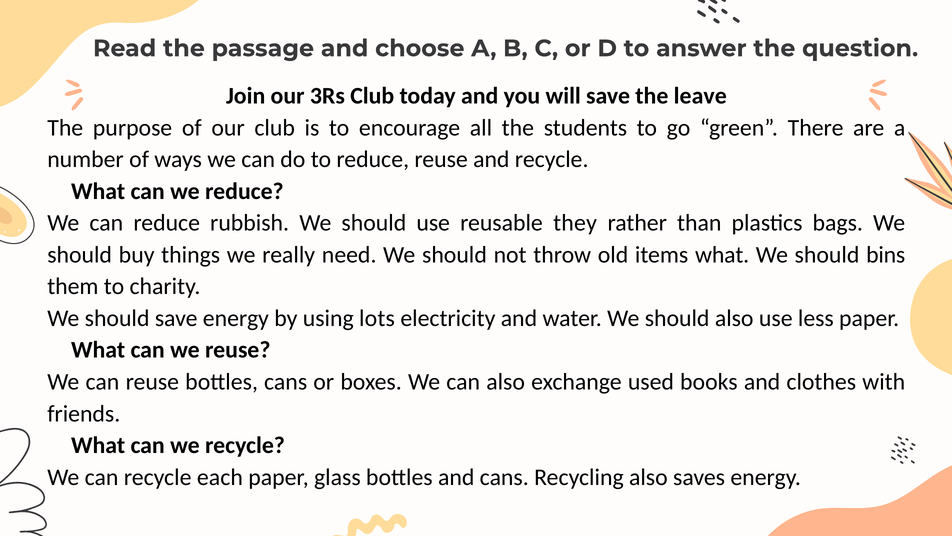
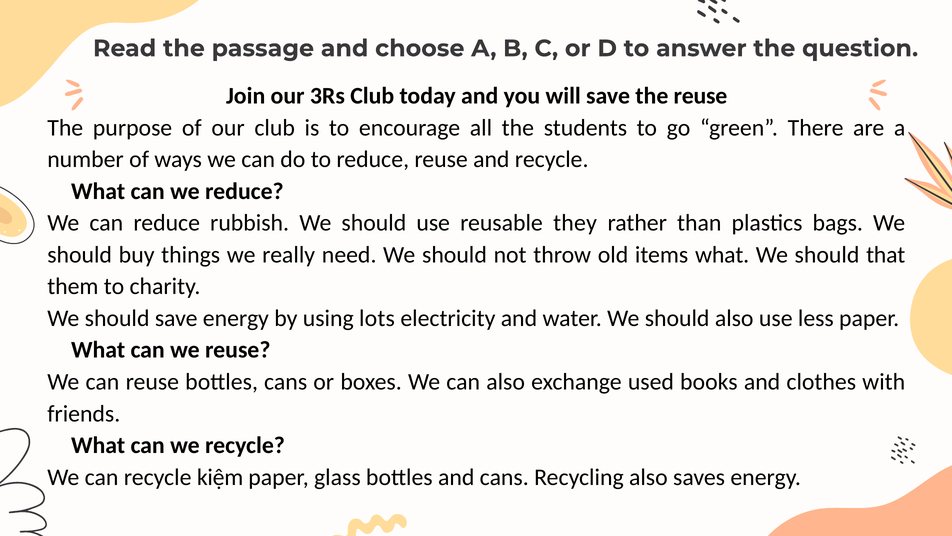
the leave: leave -> reuse
bins: bins -> that
each: each -> kiệm
